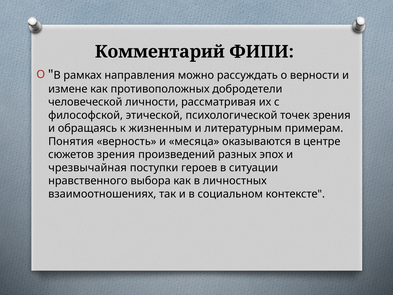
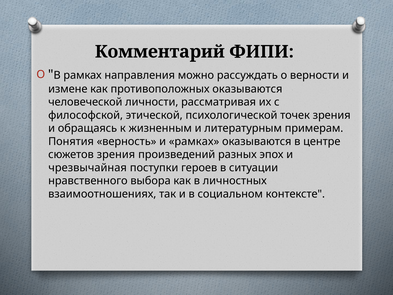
противоположных добродетели: добродетели -> оказываются
и месяца: месяца -> рамках
